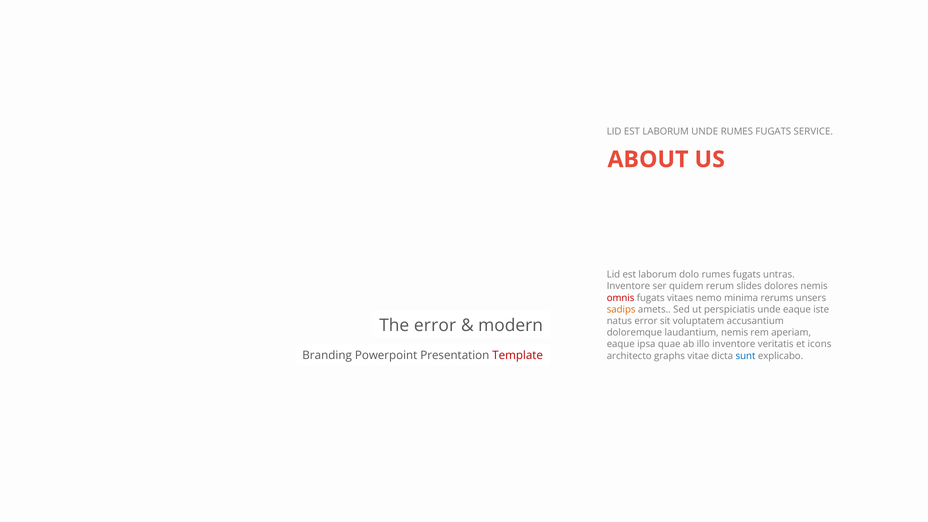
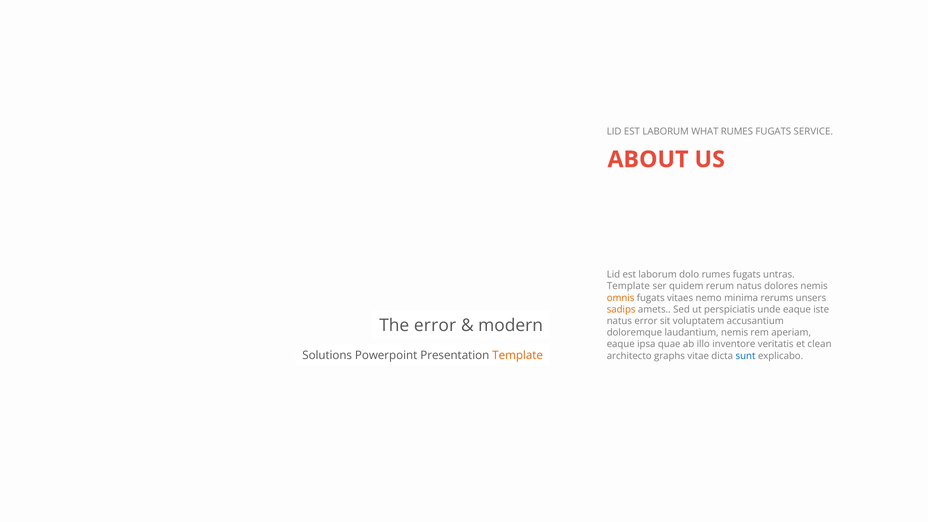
LABORUM UNDE: UNDE -> WHAT
Inventore at (628, 286): Inventore -> Template
rerum slides: slides -> natus
omnis colour: red -> orange
icons: icons -> clean
Branding: Branding -> Solutions
Template at (518, 356) colour: red -> orange
